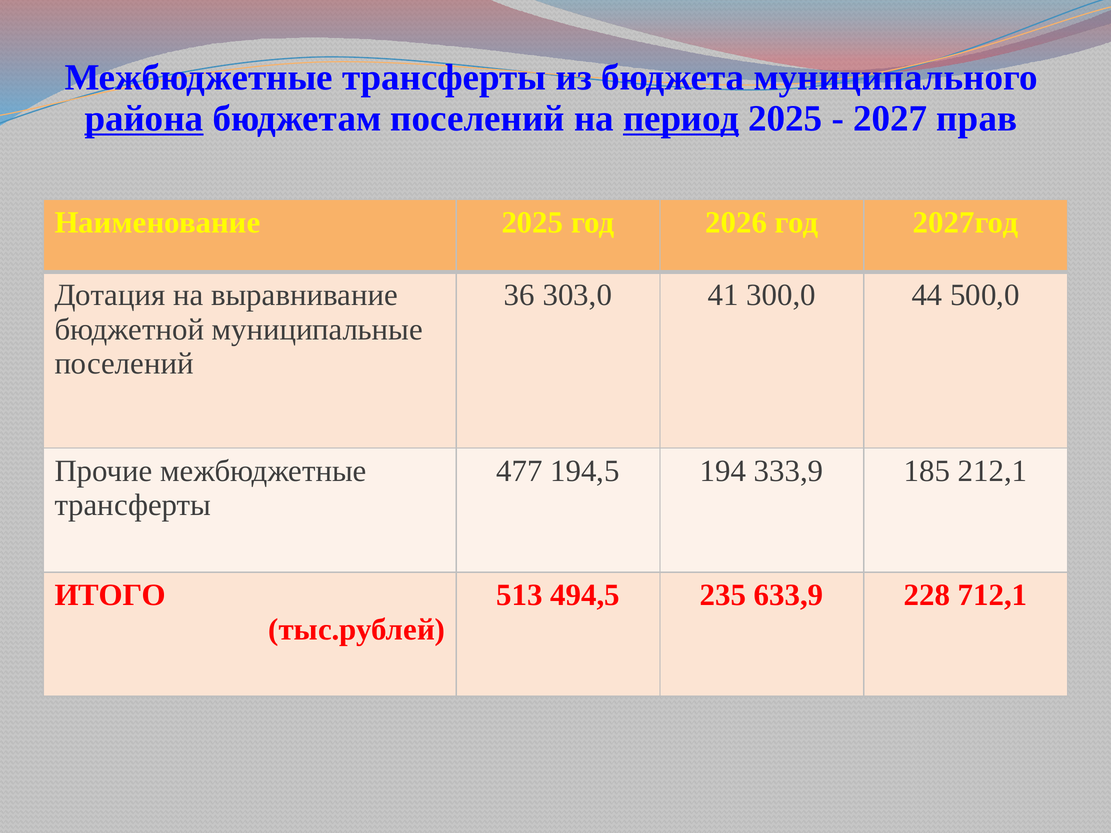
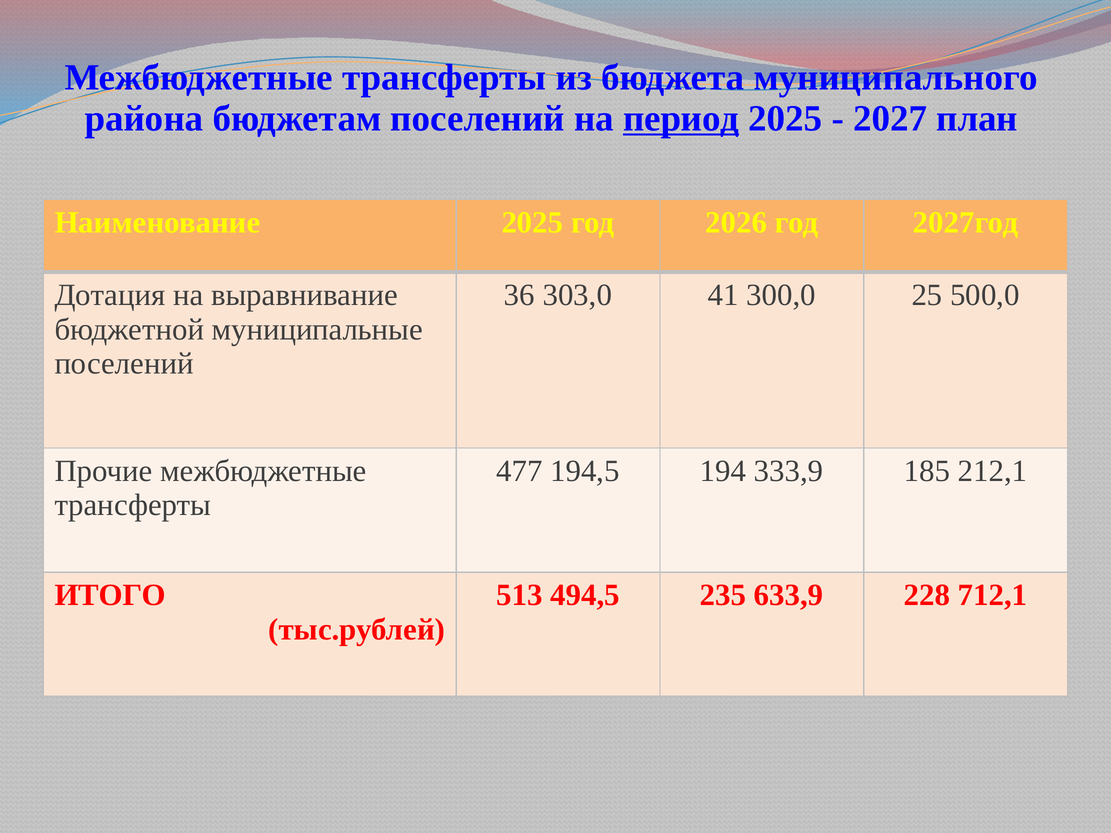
района underline: present -> none
прав: прав -> план
44: 44 -> 25
